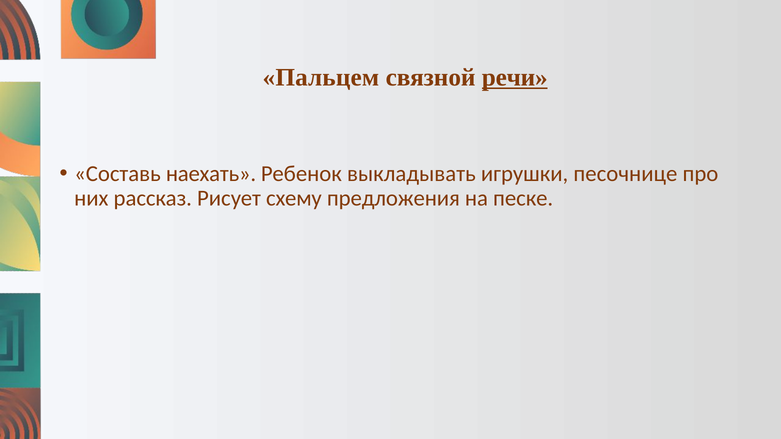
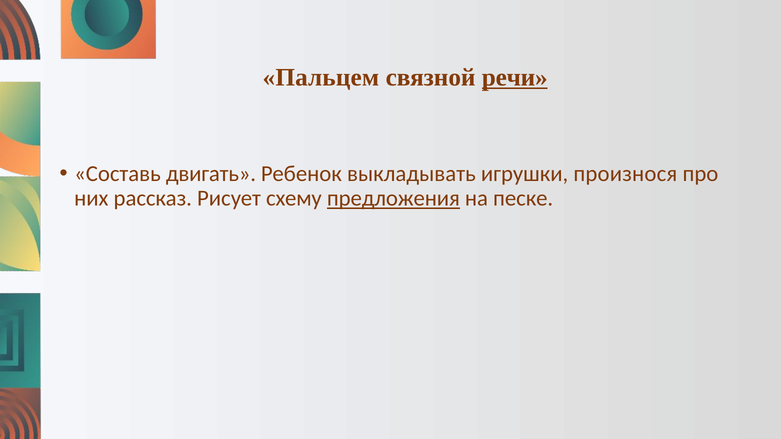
наехать: наехать -> двигать
песочнице: песочнице -> произнося
предложения underline: none -> present
